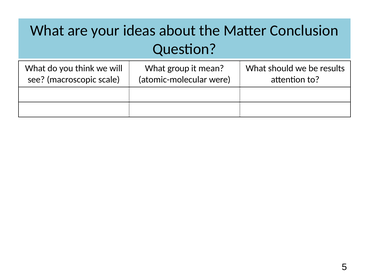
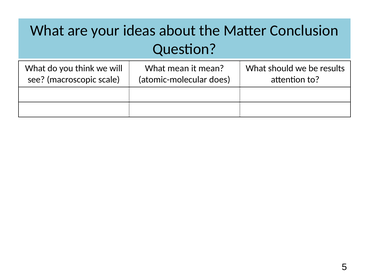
What group: group -> mean
were: were -> does
